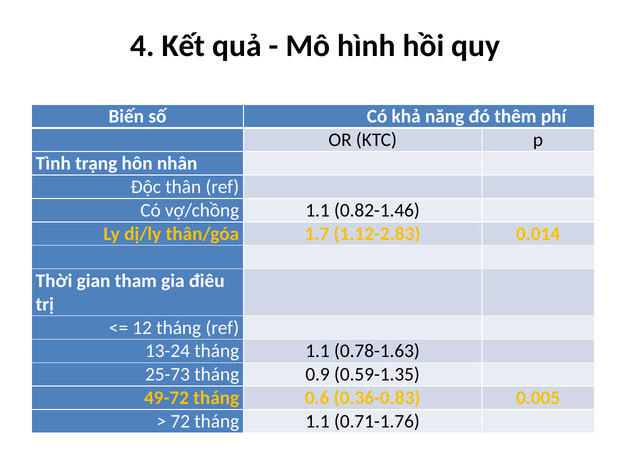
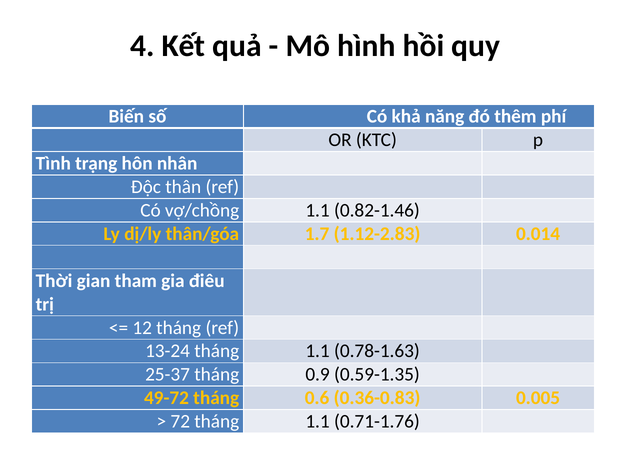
25-73: 25-73 -> 25-37
